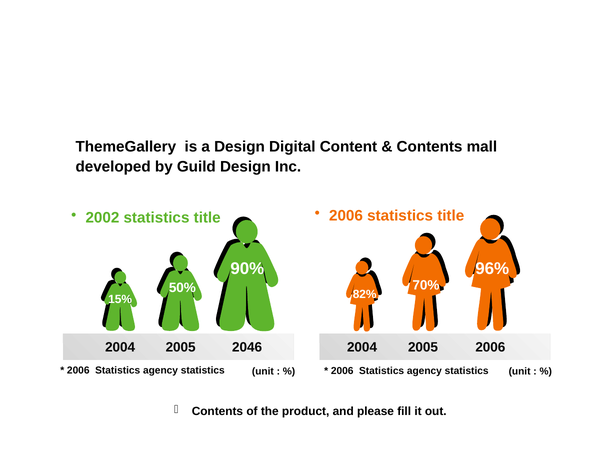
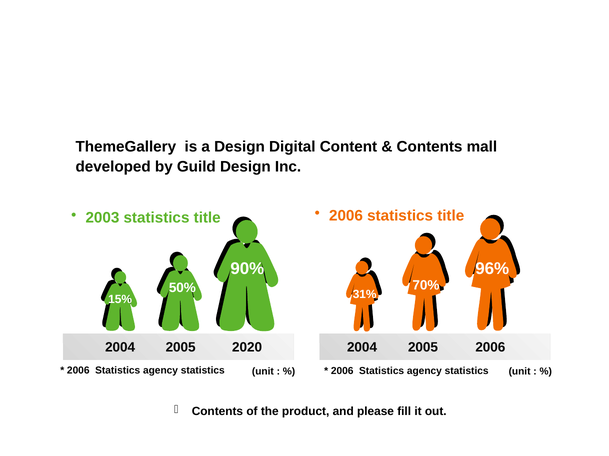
2002: 2002 -> 2003
82%: 82% -> 31%
2046: 2046 -> 2020
